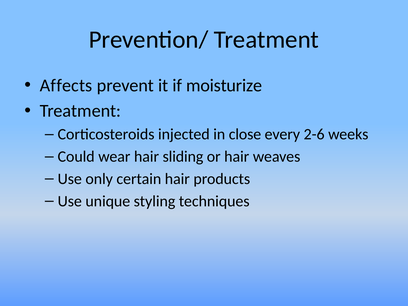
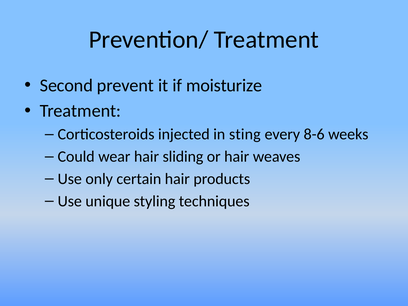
Affects: Affects -> Second
close: close -> sting
2-6: 2-6 -> 8-6
